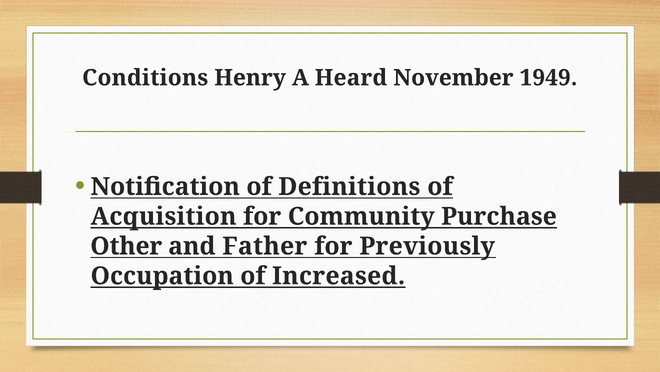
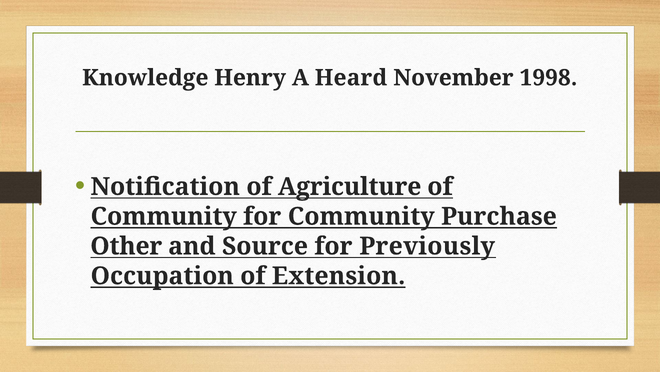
Conditions: Conditions -> Knowledge
1949: 1949 -> 1998
Definitions: Definitions -> Agriculture
Acquisition at (164, 216): Acquisition -> Community
Father: Father -> Source
Increased: Increased -> Extension
